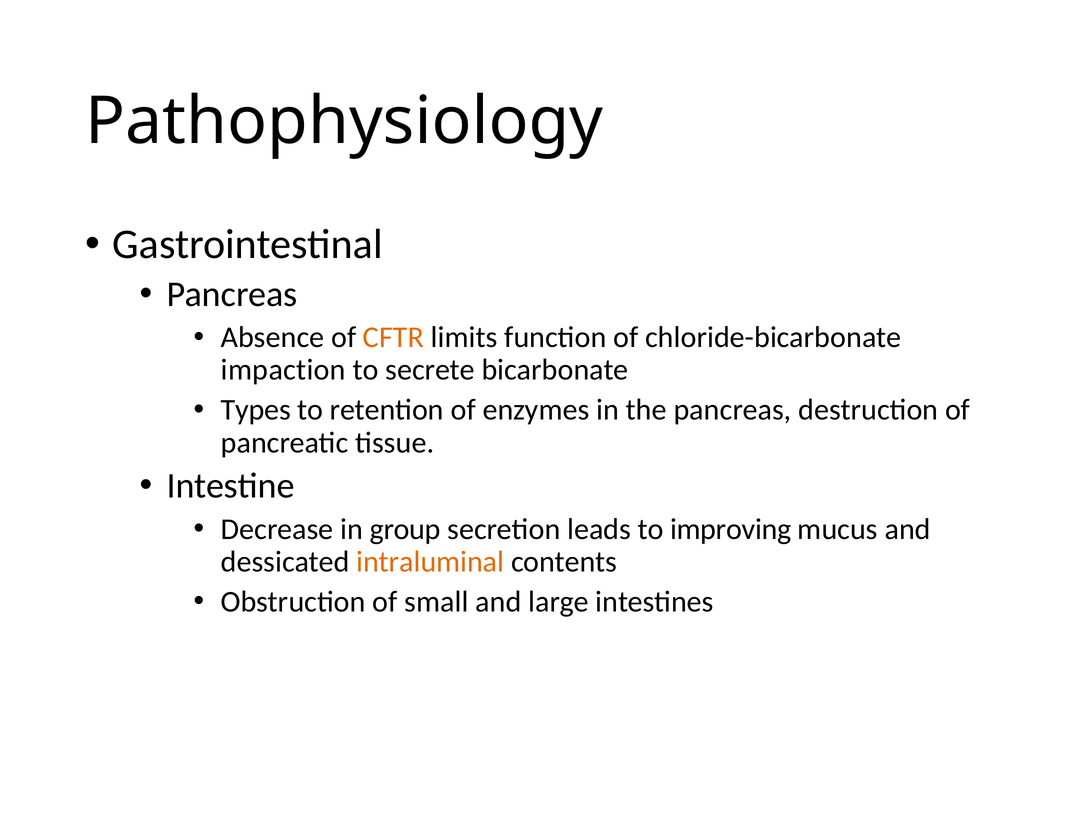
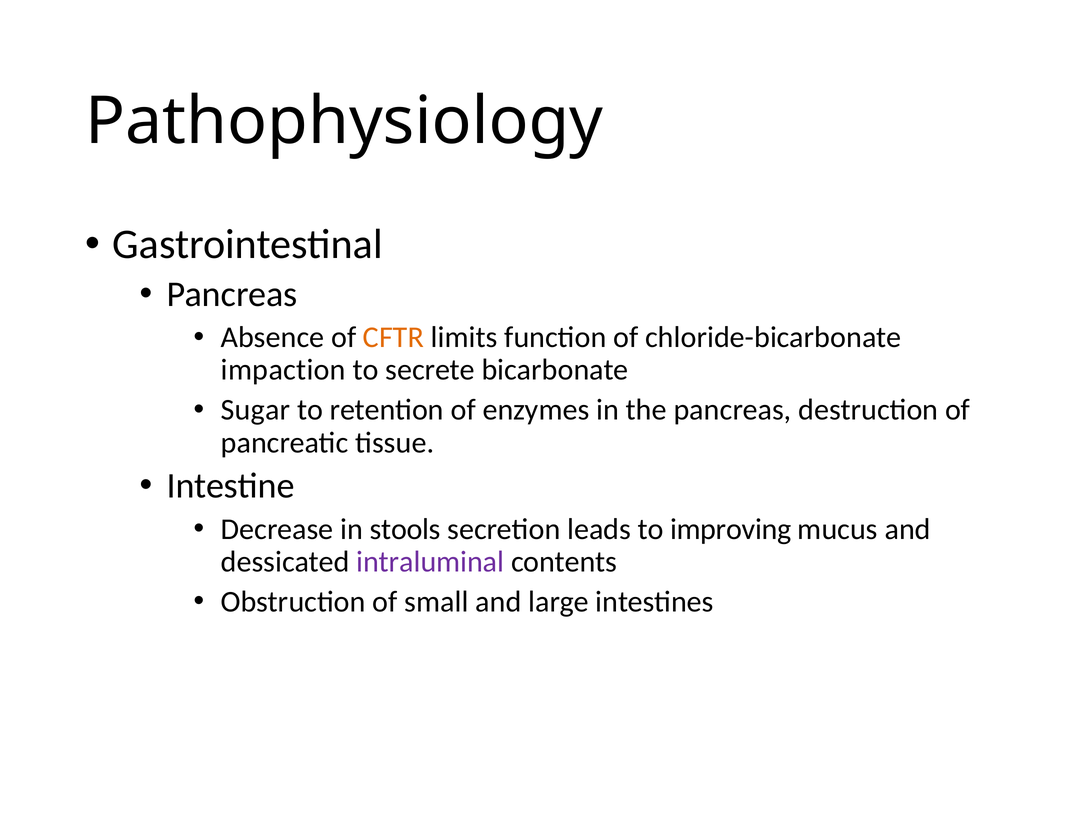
Types: Types -> Sugar
group: group -> stools
intraluminal colour: orange -> purple
